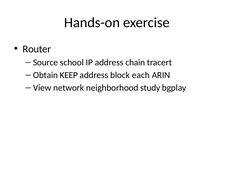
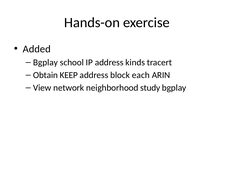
Router: Router -> Added
Source at (46, 63): Source -> Bgplay
chain: chain -> kinds
